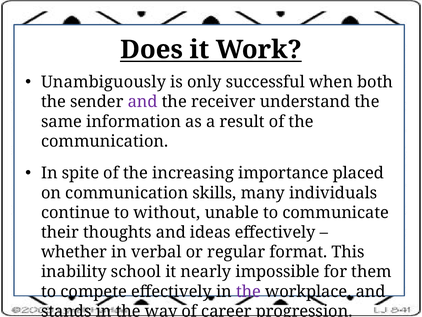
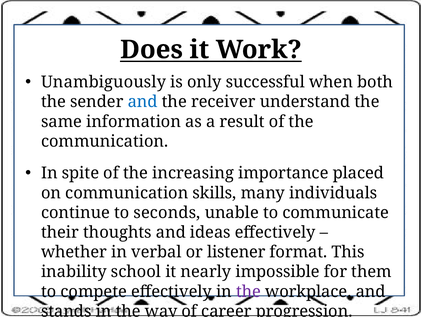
and at (143, 102) colour: purple -> blue
without: without -> seconds
regular: regular -> listener
